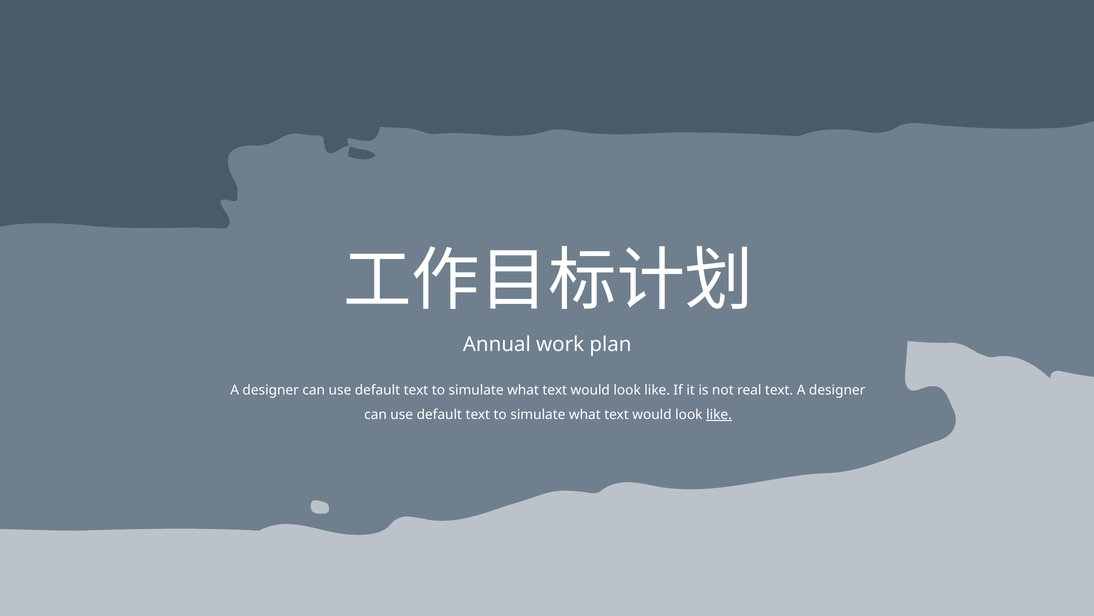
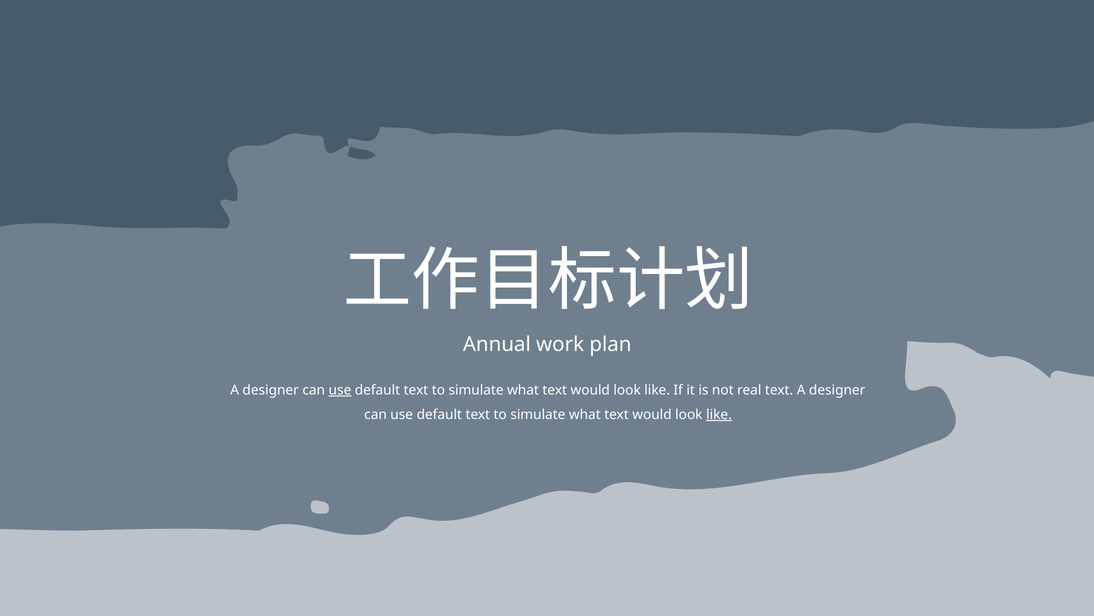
use at (340, 390) underline: none -> present
